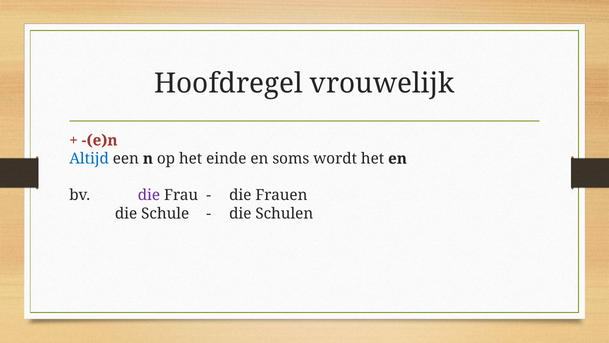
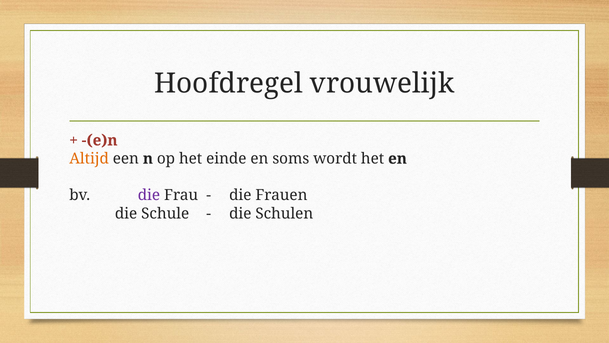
Altijd colour: blue -> orange
